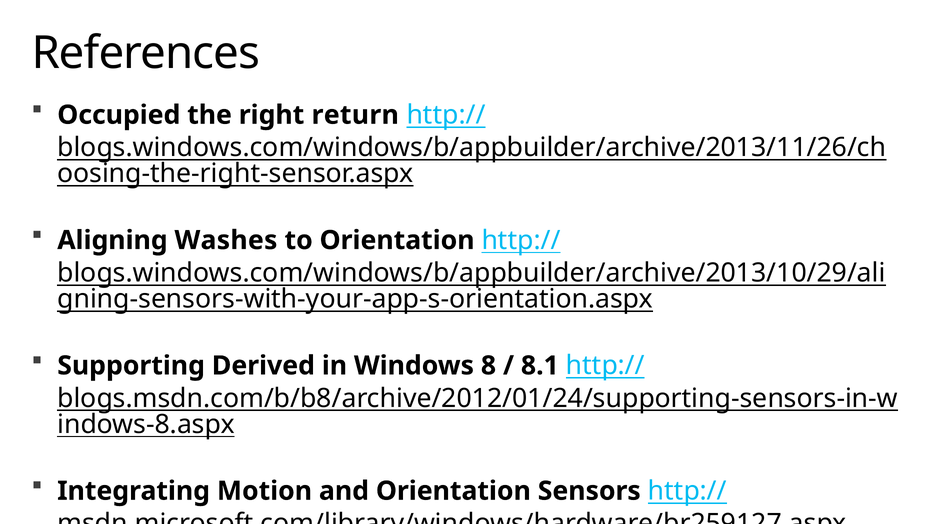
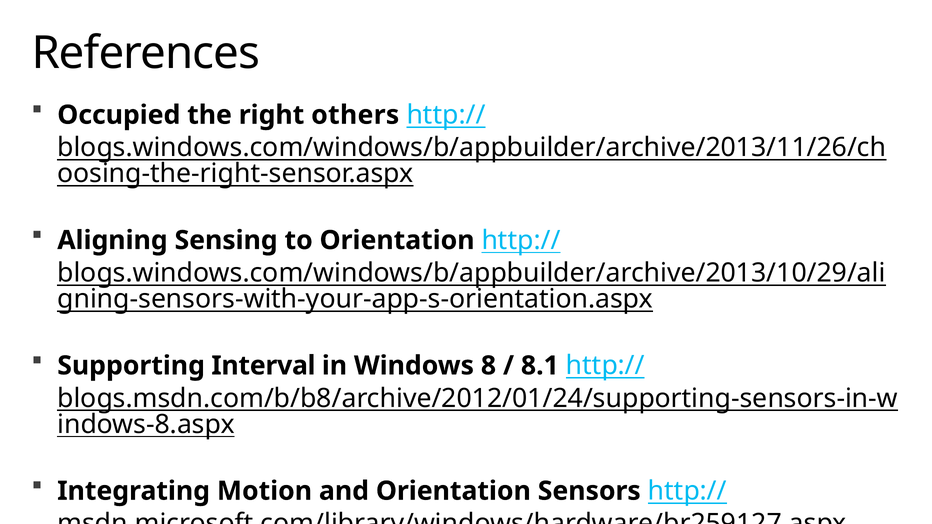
return: return -> others
Washes: Washes -> Sensing
Derived: Derived -> Interval
